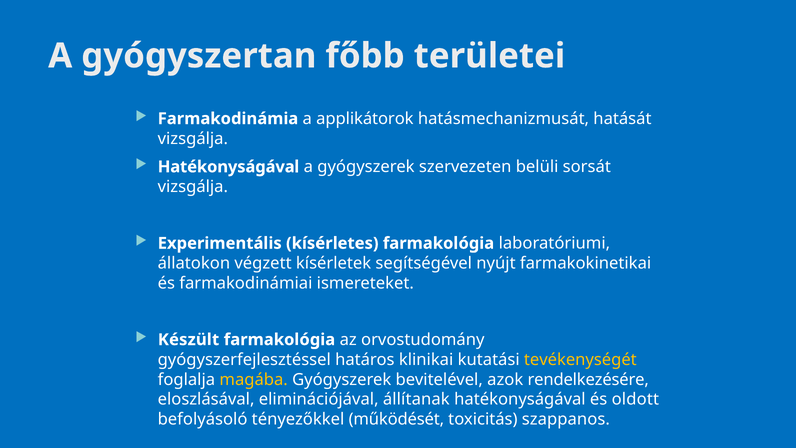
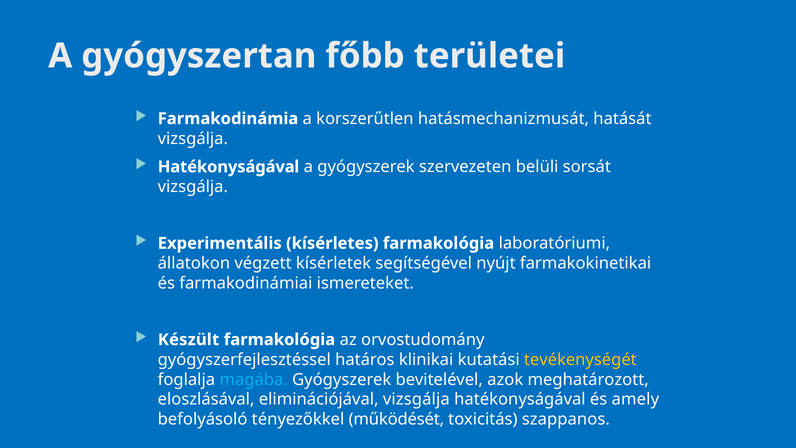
applikátorok: applikátorok -> korszerűtlen
magába colour: yellow -> light blue
rendelkezésére: rendelkezésére -> meghatározott
eliminációjával állítanak: állítanak -> vizsgálja
oldott: oldott -> amely
